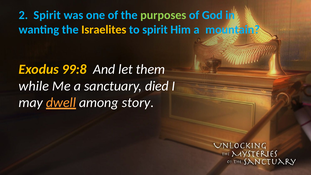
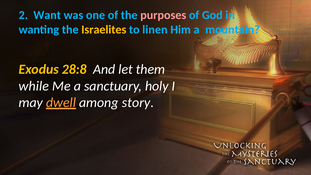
2 Spirit: Spirit -> Want
purposes colour: light green -> pink
to spirit: spirit -> linen
99:8: 99:8 -> 28:8
died: died -> holy
